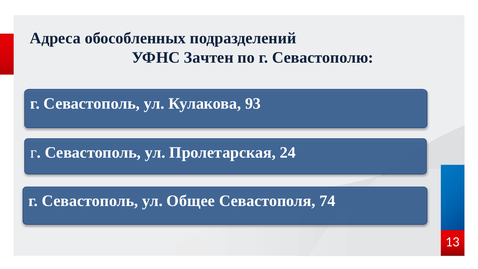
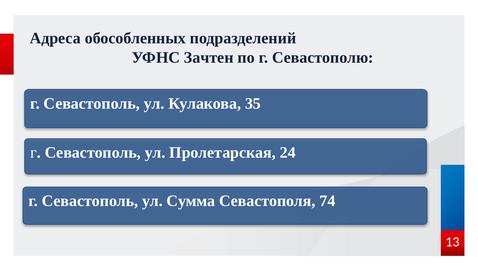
93: 93 -> 35
Общее: Общее -> Сумма
